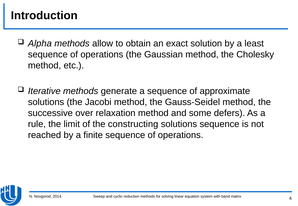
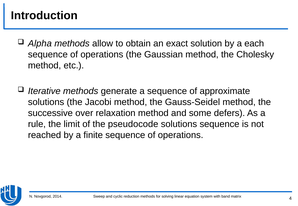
least: least -> each
constructing: constructing -> pseudocode
